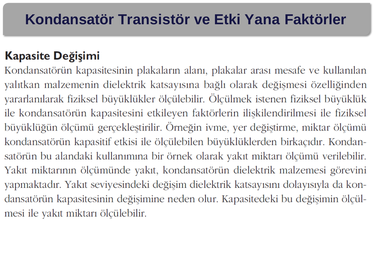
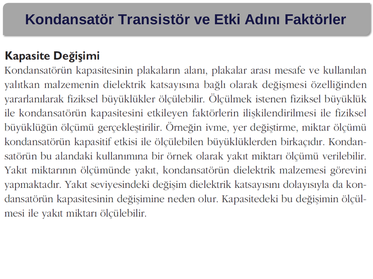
Yana: Yana -> Adını
